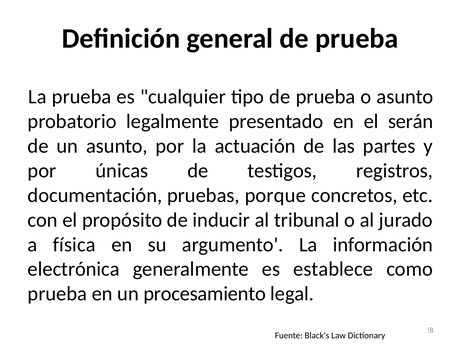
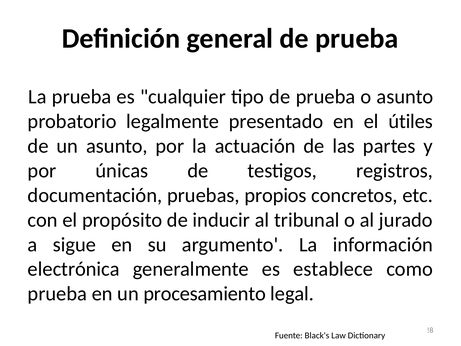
serán: serán -> útiles
porque: porque -> propios
física: física -> sigue
